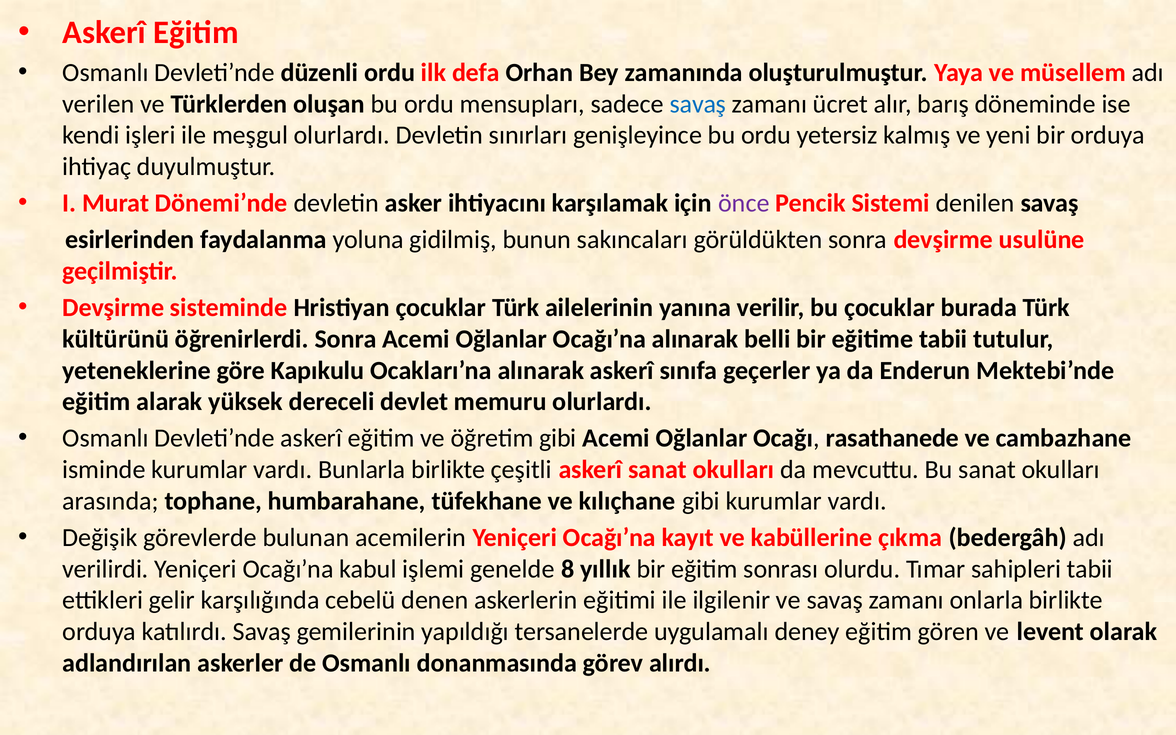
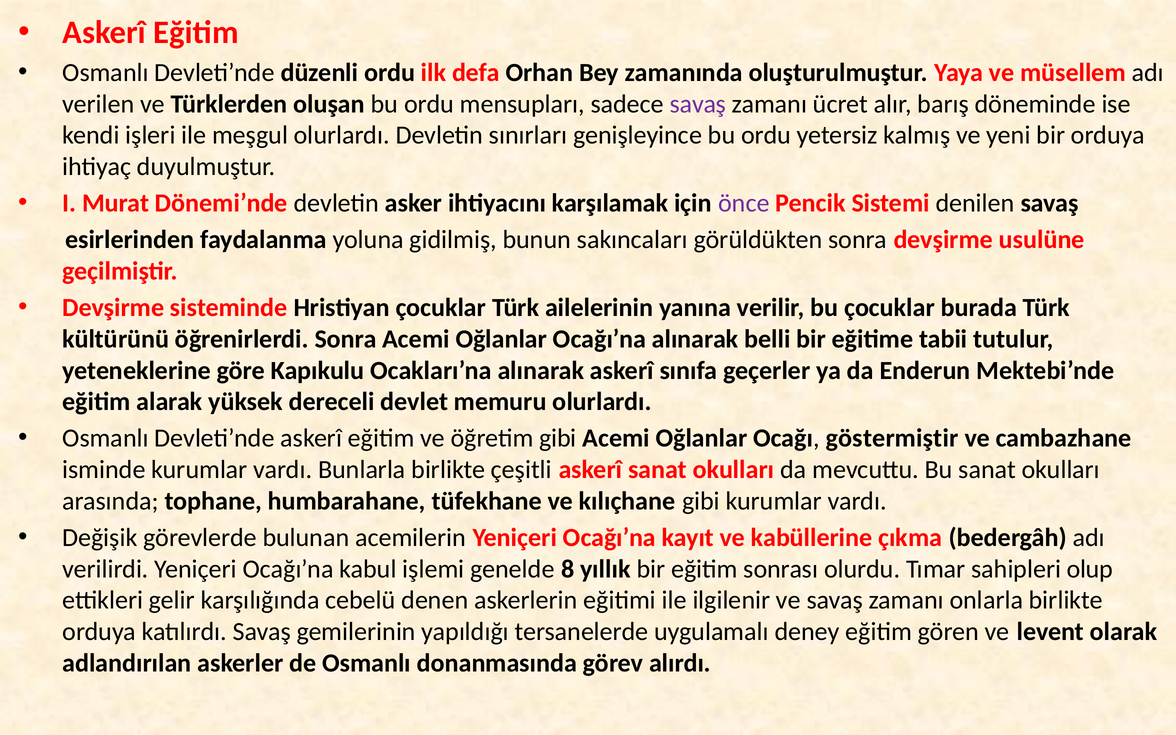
savaş at (698, 104) colour: blue -> purple
rasathanede: rasathanede -> göstermiştir
sahipleri tabii: tabii -> olup
